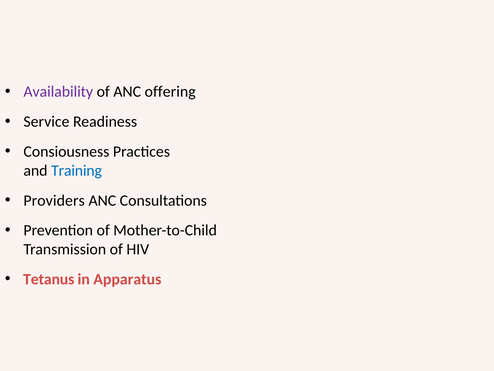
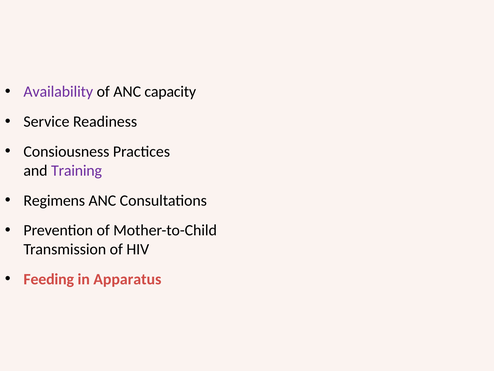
offering: offering -> capacity
Training colour: blue -> purple
Providers: Providers -> Regimens
Tetanus: Tetanus -> Feeding
